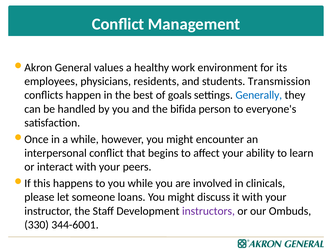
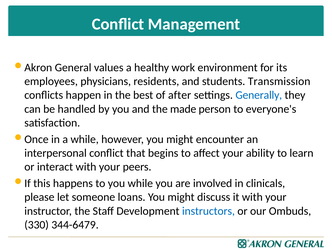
goals: goals -> after
bifida: bifida -> made
instructors colour: purple -> blue
344-6001: 344-6001 -> 344-6479
